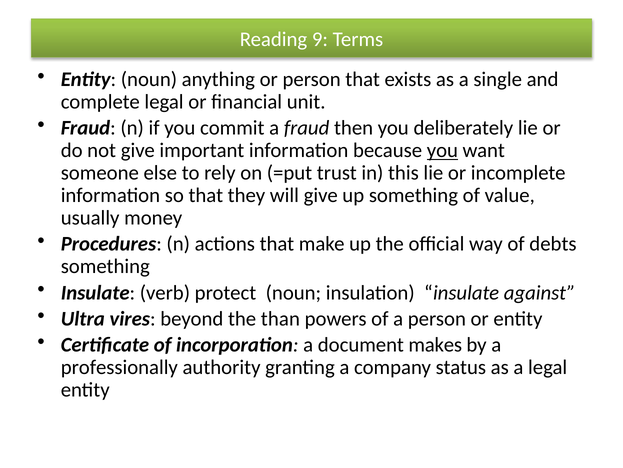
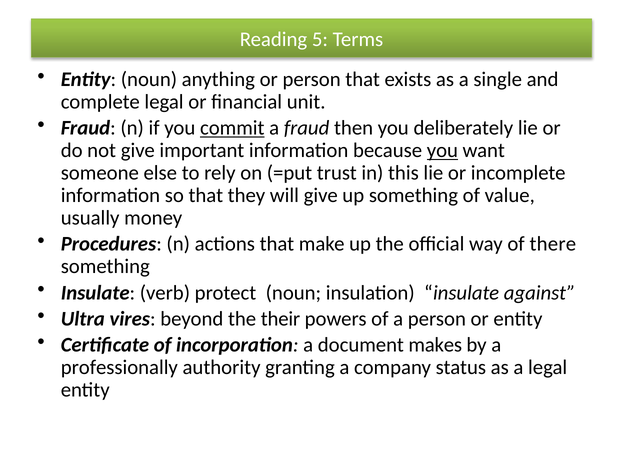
9: 9 -> 5
commit underline: none -> present
debts: debts -> there
than: than -> their
